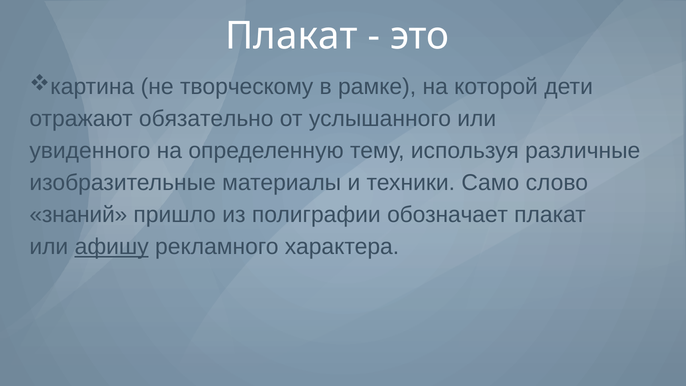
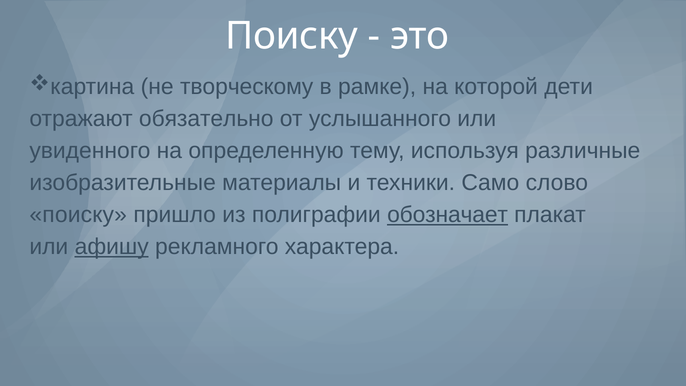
Плакат at (291, 36): Плакат -> Поиску
знаний at (78, 215): знаний -> поиску
обозначает underline: none -> present
